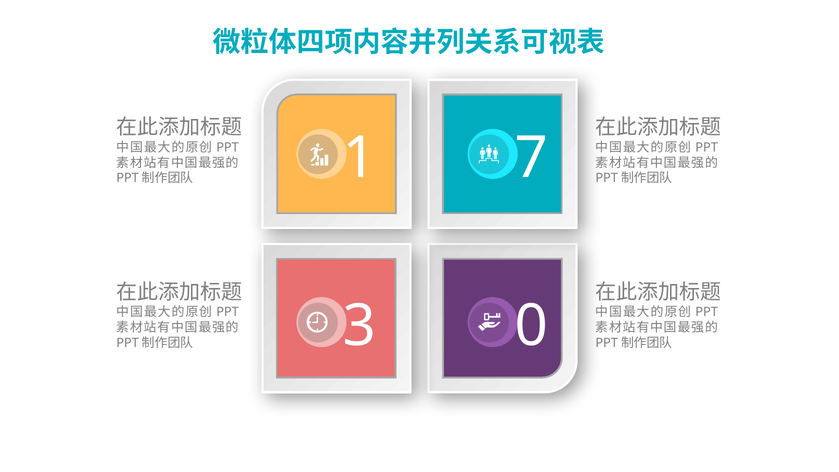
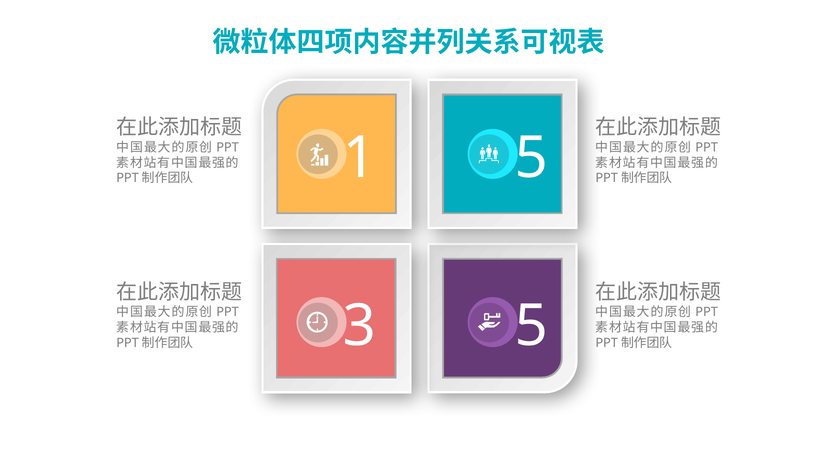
1 7: 7 -> 5
3 0: 0 -> 5
